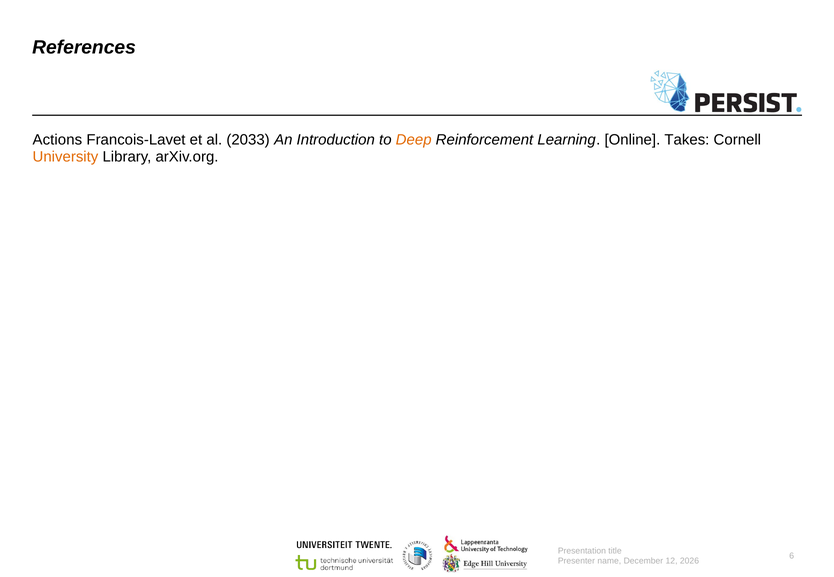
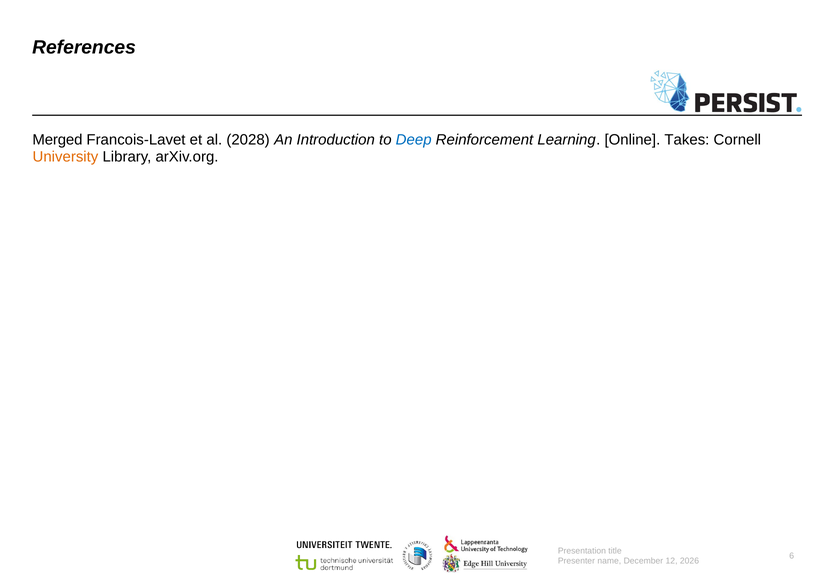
Actions: Actions -> Merged
2033: 2033 -> 2028
Deep colour: orange -> blue
